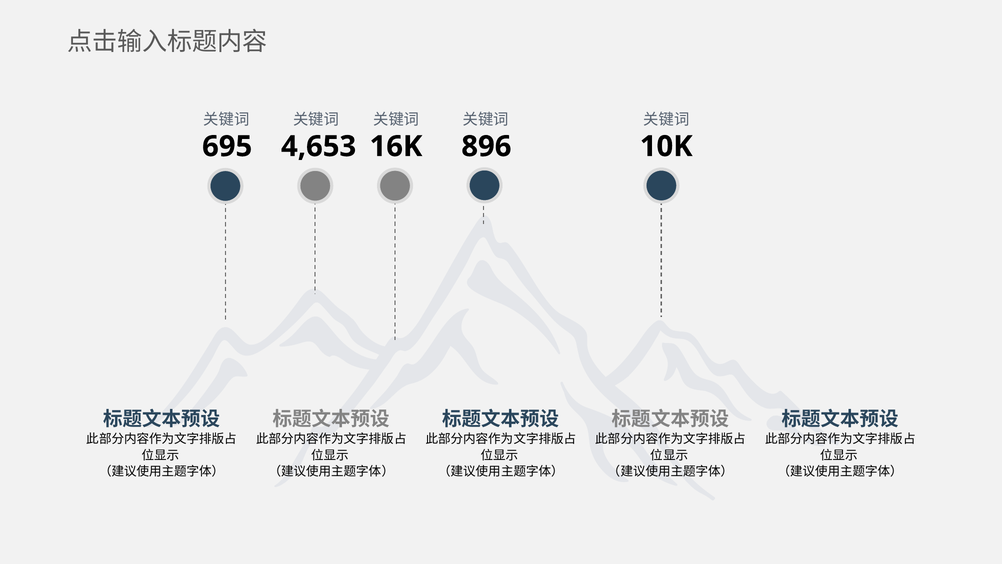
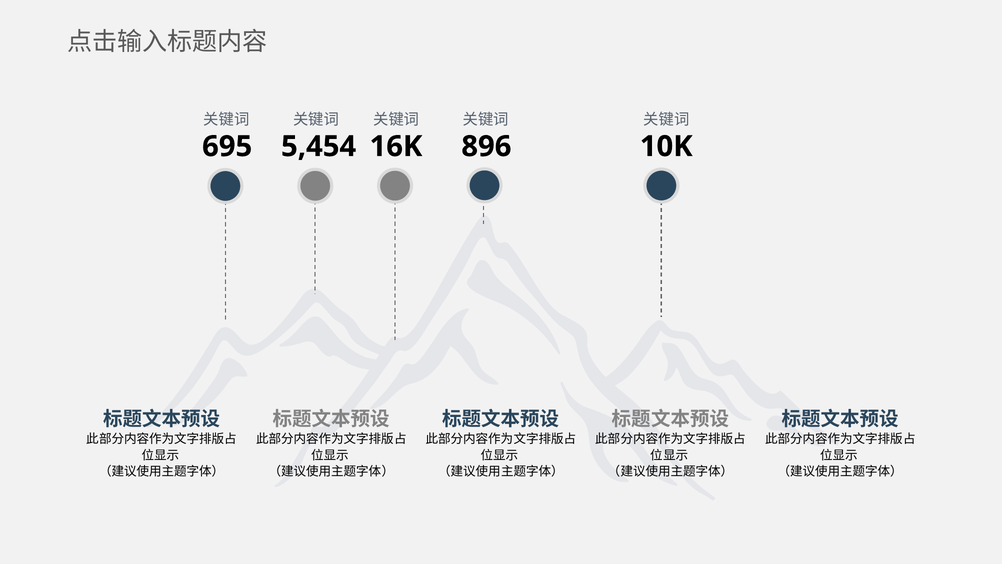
4,653: 4,653 -> 5,454
